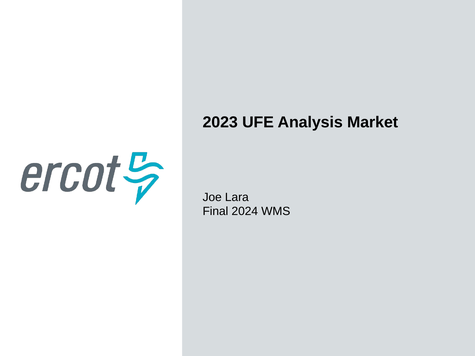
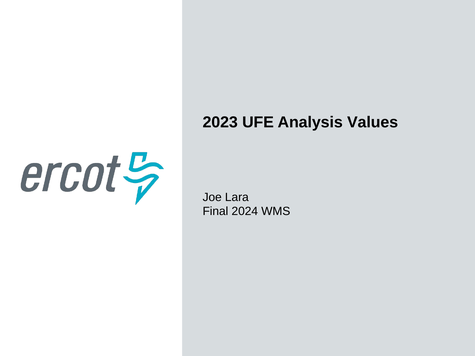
Market: Market -> Values
